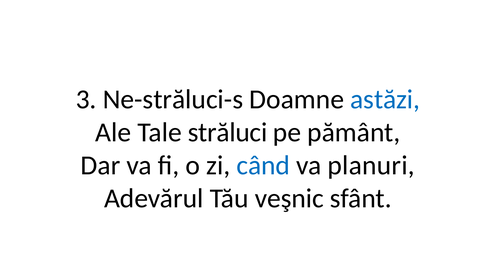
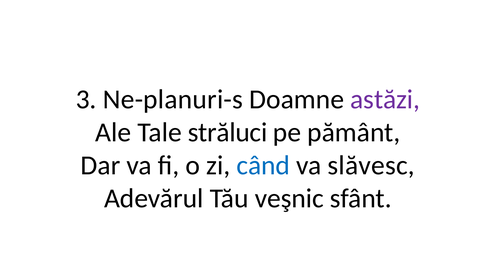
Ne-străluci-s: Ne-străluci-s -> Ne-planuri-s
astăzi colour: blue -> purple
planuri: planuri -> slăvesc
